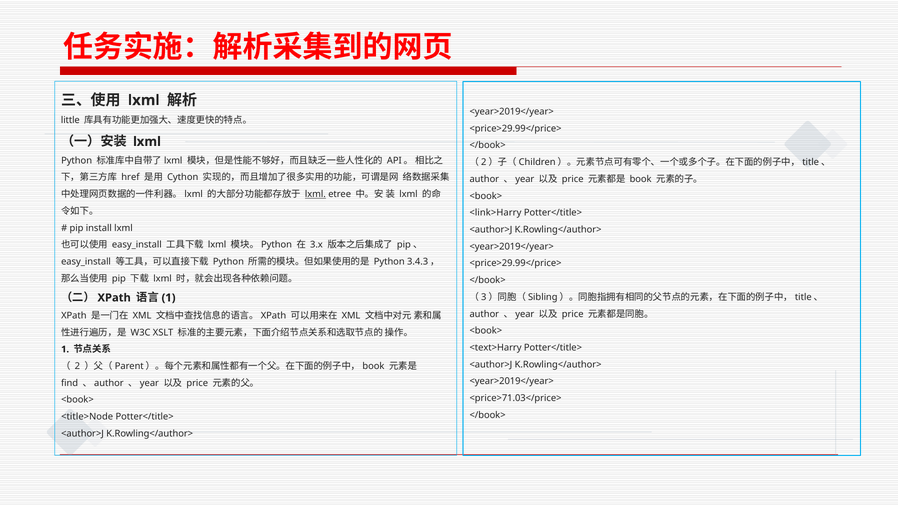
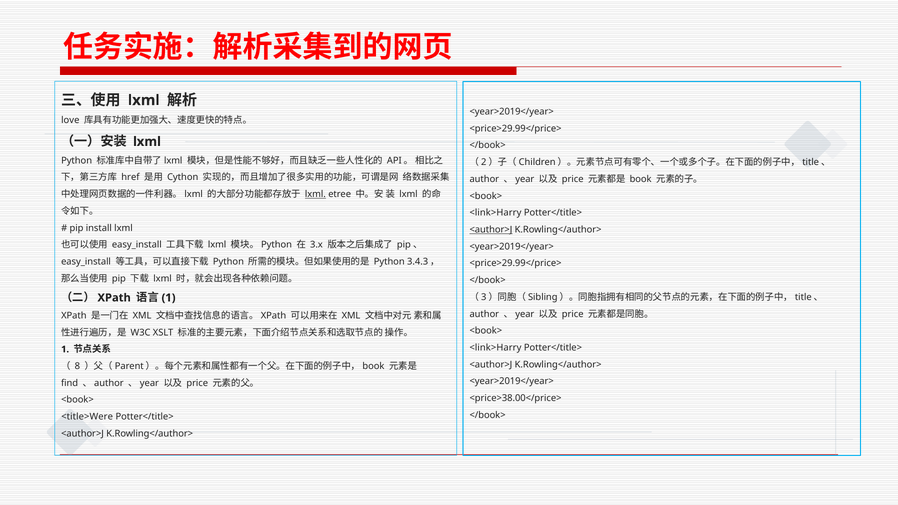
little: little -> love
<author>J at (491, 230) underline: none -> present
<text>Harry at (496, 348): <text>Harry -> <link>Harry
2: 2 -> 8
<price>71.03</price>: <price>71.03</price> -> <price>38.00</price>
<title>Node: <title>Node -> <title>Were
